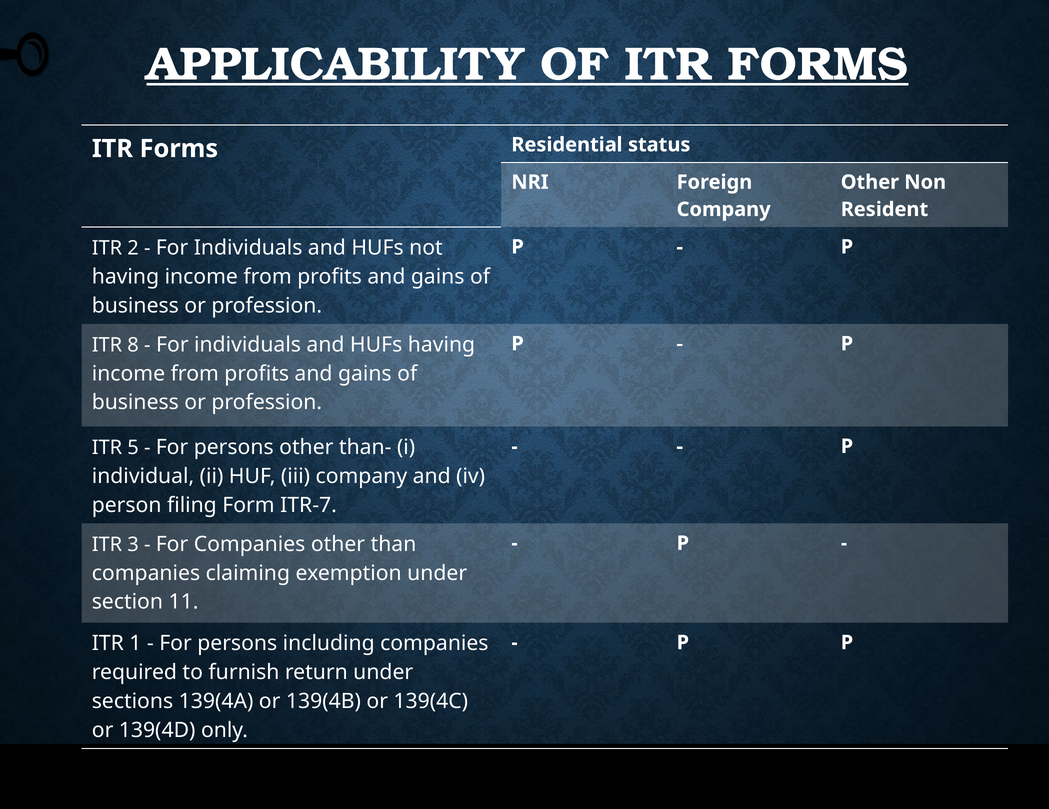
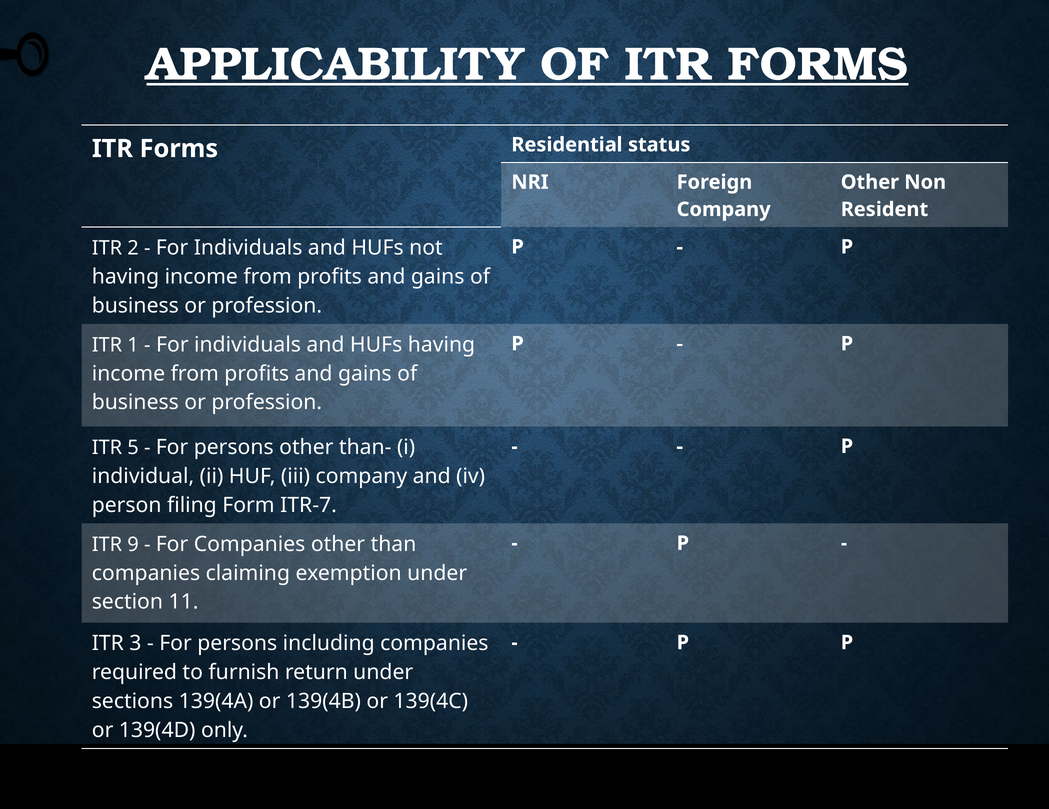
8: 8 -> 1
3: 3 -> 9
1: 1 -> 3
